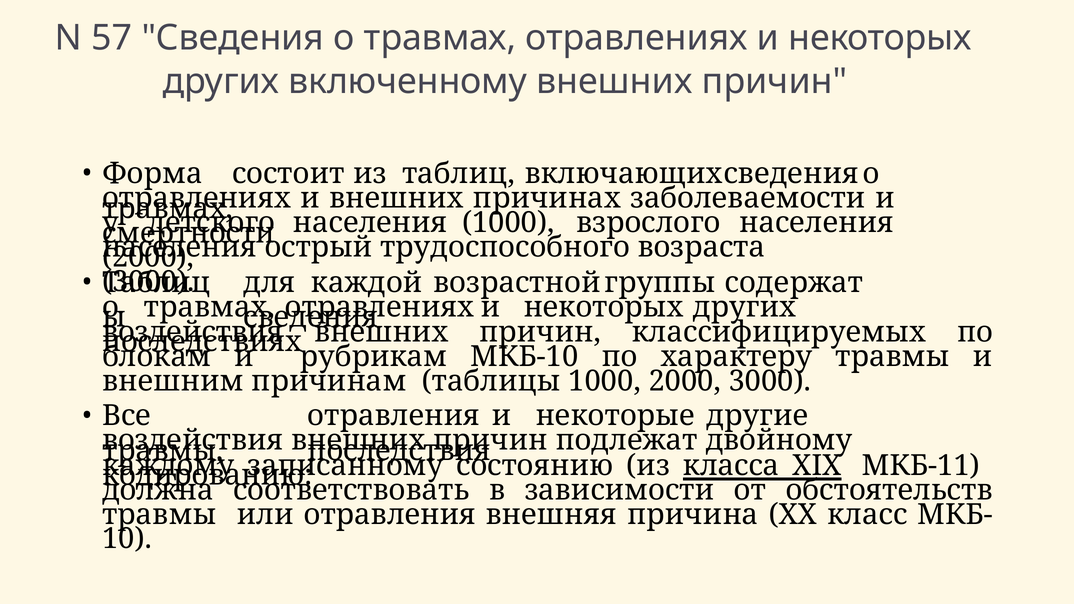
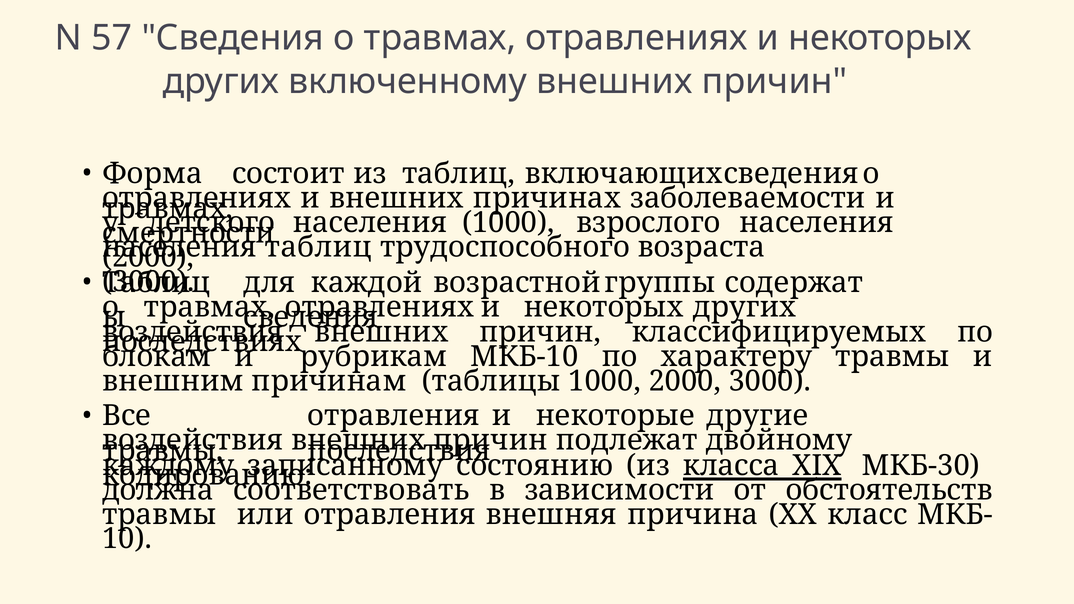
острый at (319, 247): острый -> таблиц
МКБ-11: МКБ-11 -> МКБ-30
